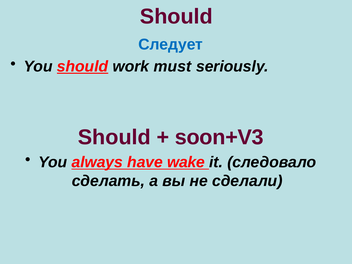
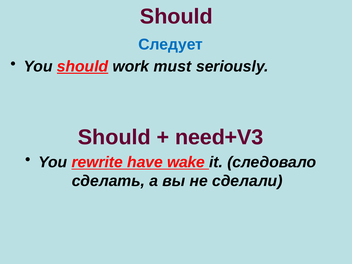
soon+V3: soon+V3 -> need+V3
always: always -> rewrite
